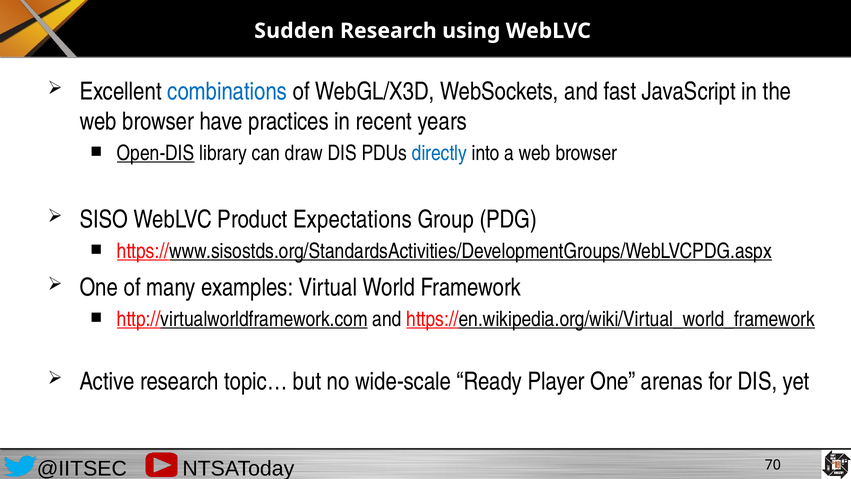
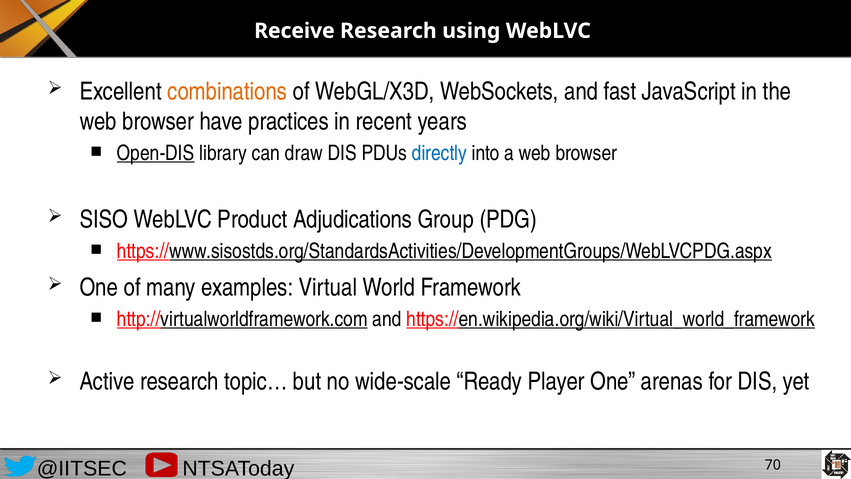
Sudden: Sudden -> Receive
combinations colour: blue -> orange
Expectations: Expectations -> Adjudications
